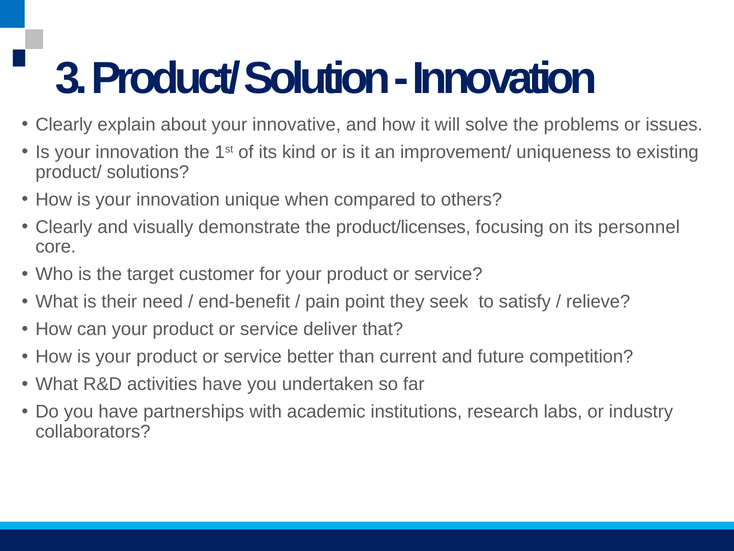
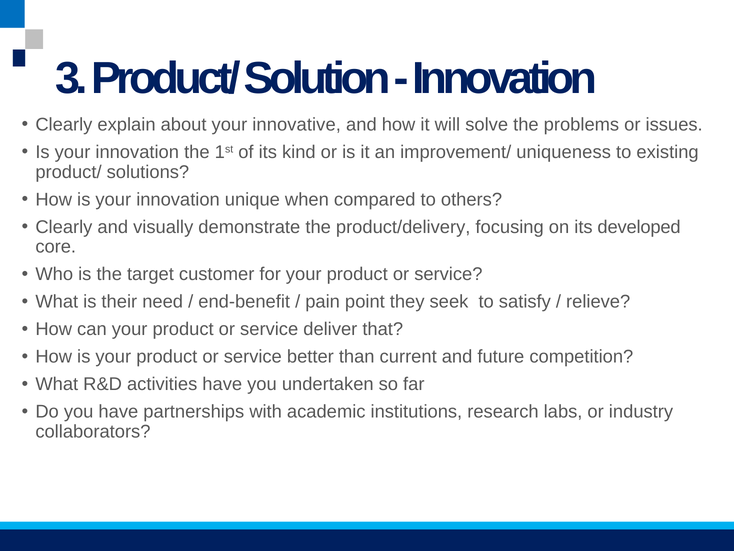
product/licenses: product/licenses -> product/delivery
personnel: personnel -> developed
